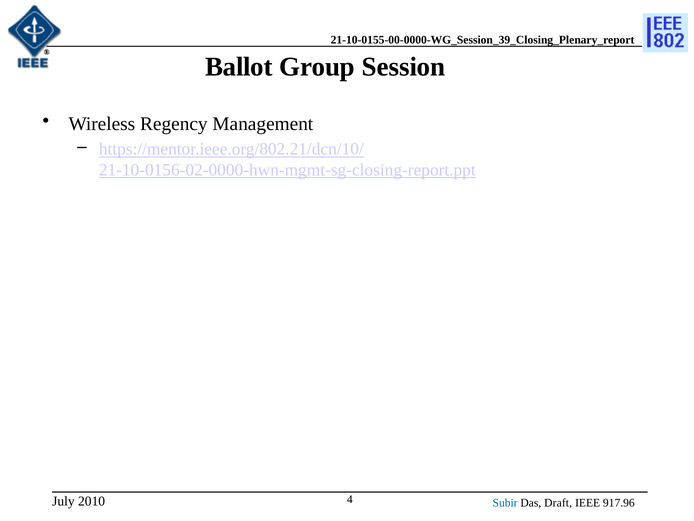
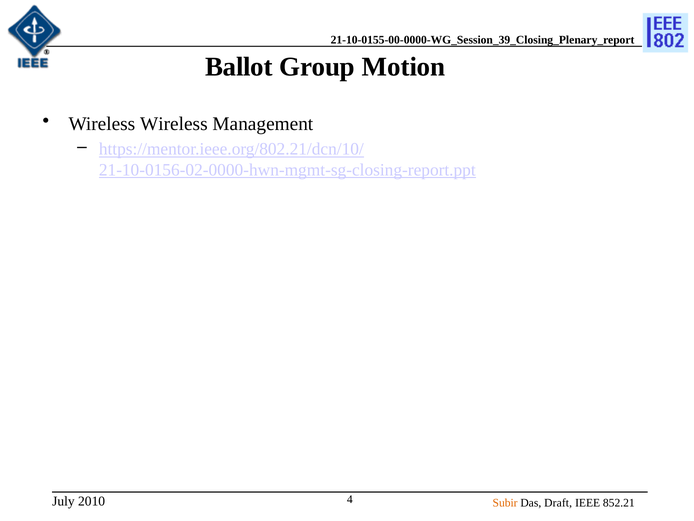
Session: Session -> Motion
Wireless Regency: Regency -> Wireless
Subir colour: blue -> orange
917.96: 917.96 -> 852.21
